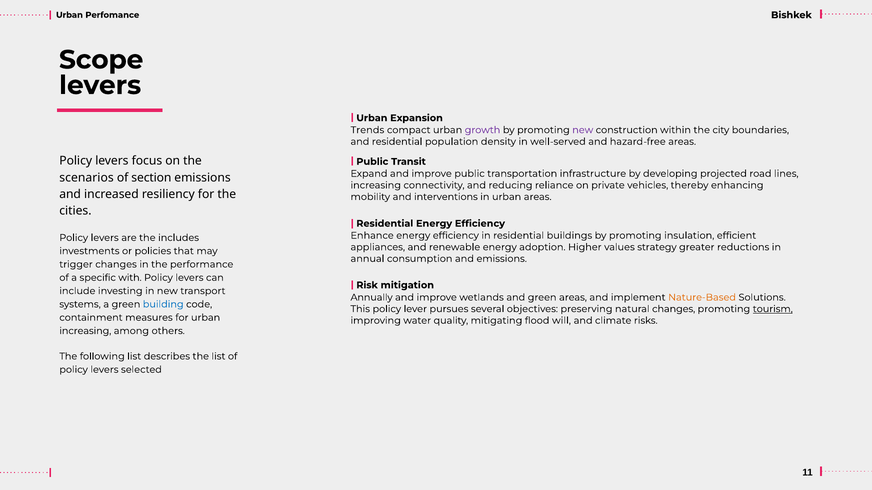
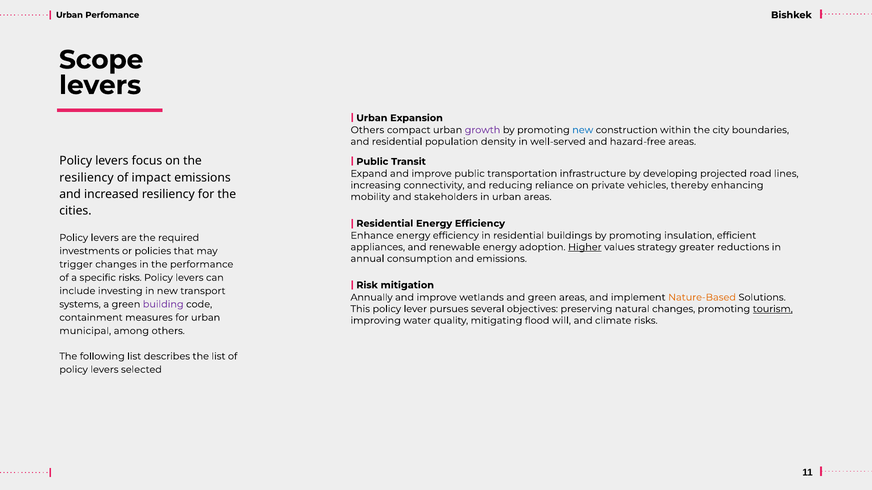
Trends at (367, 130): Trends -> Others
new at (583, 130) colour: purple -> blue
scenarios at (87, 178): scenarios -> resiliency
section: section -> impact
interventions: interventions -> stakeholders
includes: includes -> required
Higher underline: none -> present
specific with: with -> risks
building colour: blue -> purple
increasing at (85, 331): increasing -> municipal
